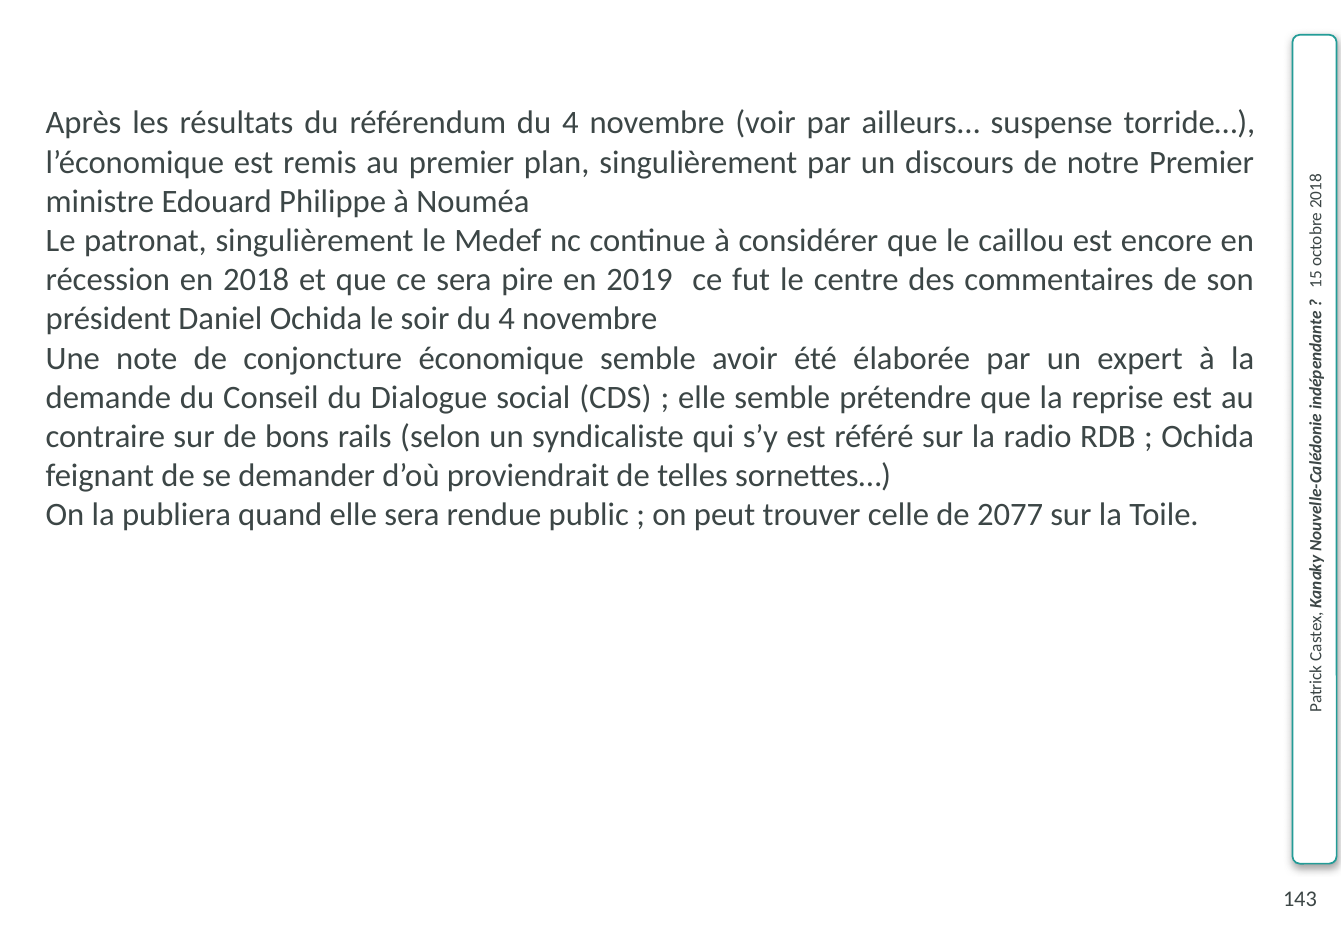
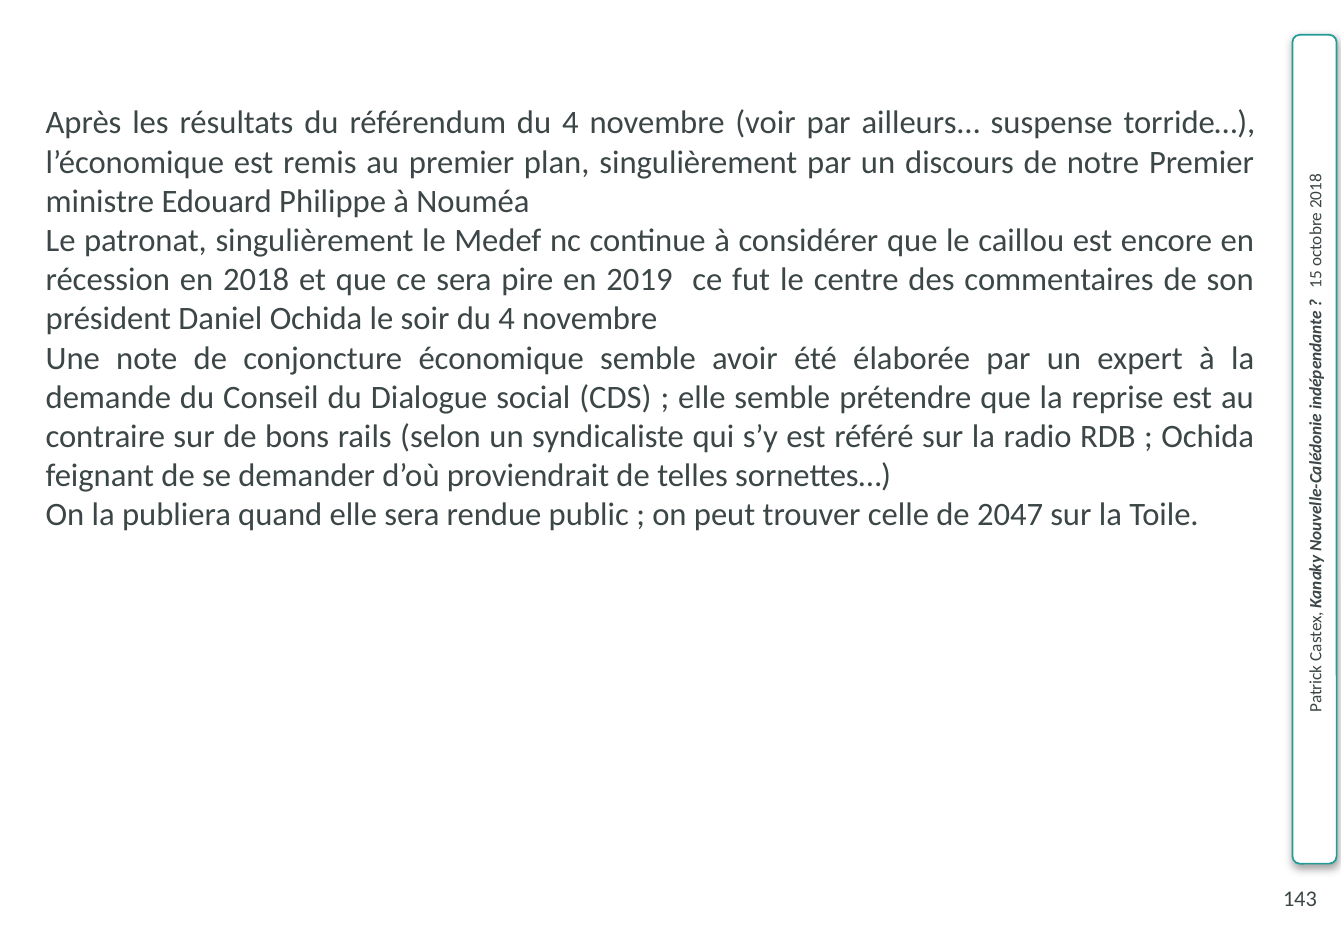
2077: 2077 -> 2047
